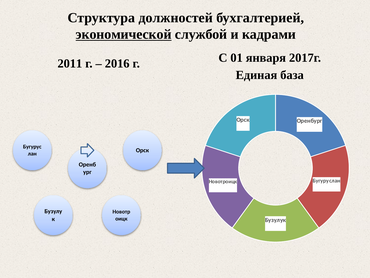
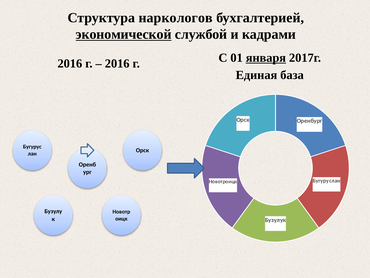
должностей: должностей -> наркологов
января underline: none -> present
2011 at (70, 63): 2011 -> 2016
